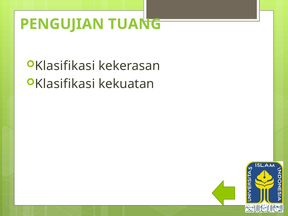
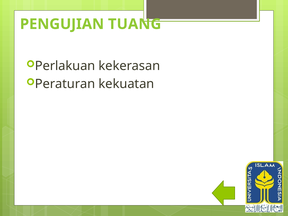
Klasifikasi at (65, 66): Klasifikasi -> Perlakuan
Klasifikasi at (65, 84): Klasifikasi -> Peraturan
